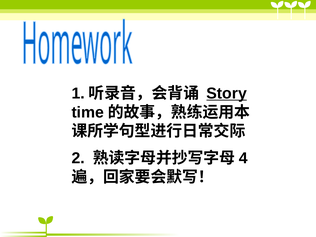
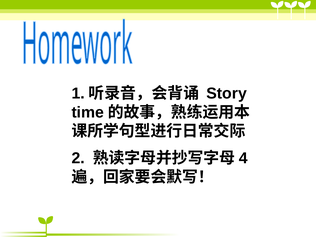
Story underline: present -> none
